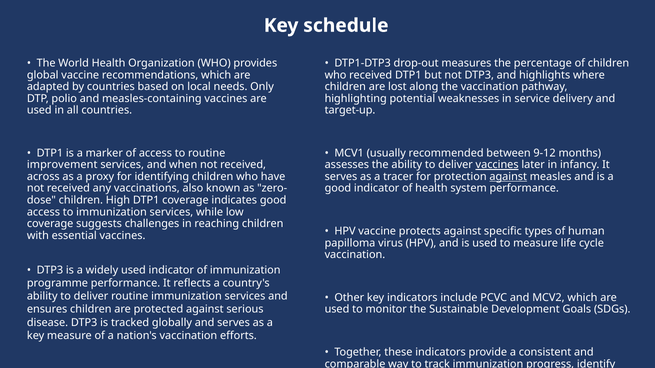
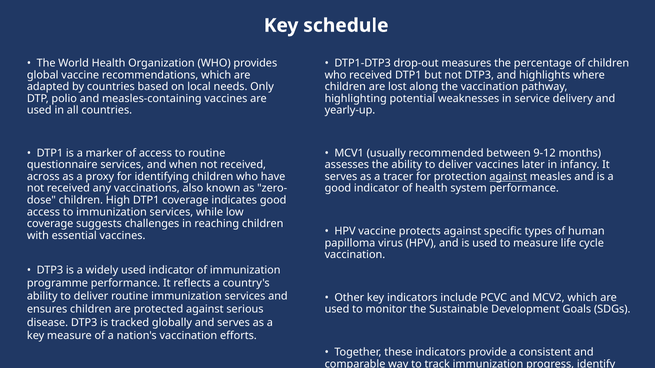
target-up: target-up -> yearly-up
improvement: improvement -> questionnaire
vaccines at (497, 165) underline: present -> none
